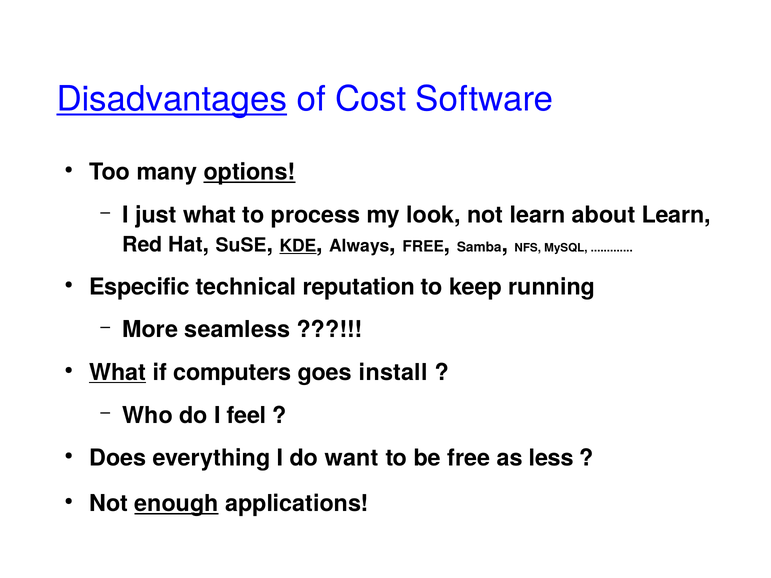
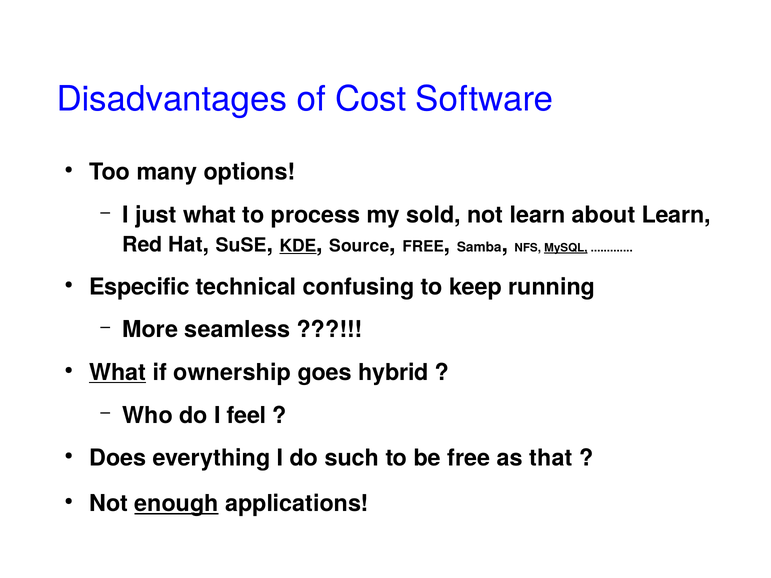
Disadvantages underline: present -> none
options underline: present -> none
look: look -> sold
Always: Always -> Source
MySQL underline: none -> present
reputation: reputation -> confusing
computers: computers -> ownership
install: install -> hybrid
want: want -> such
less: less -> that
